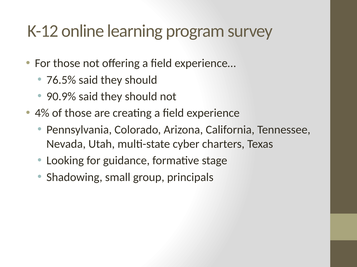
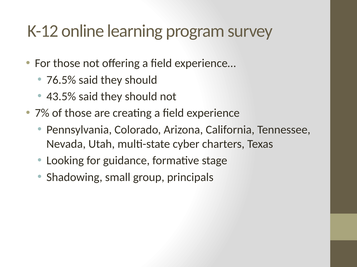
90.9%: 90.9% -> 43.5%
4%: 4% -> 7%
